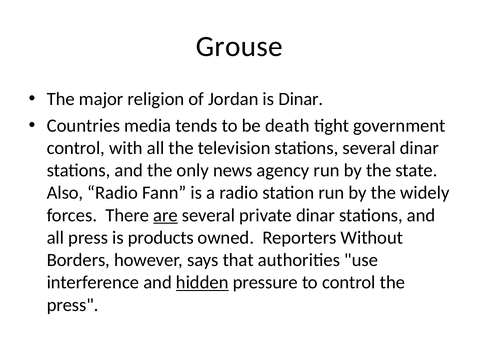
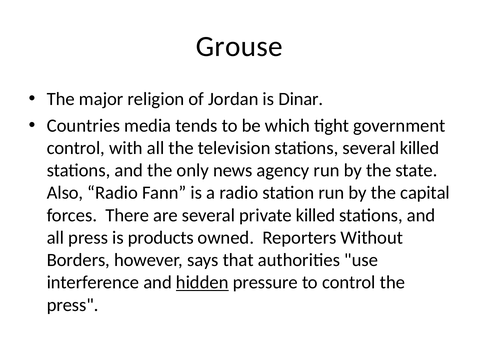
death: death -> which
several dinar: dinar -> killed
widely: widely -> capital
are underline: present -> none
private dinar: dinar -> killed
